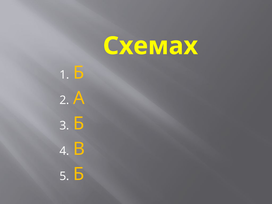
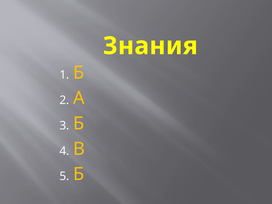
Схемах: Схемах -> Знания
